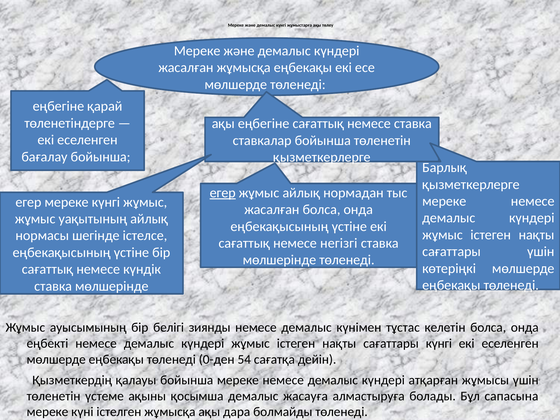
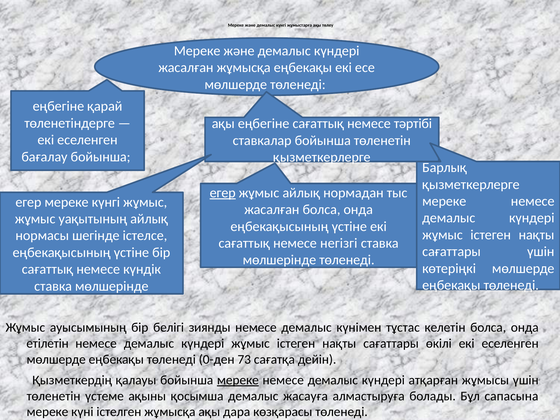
немесе ставка: ставка -> тәртiбi
еңбектi: еңбектi -> етiлетiн
сағаттары күнгі: күнгі -> өкiлi
54: 54 -> 73
мереке at (238, 380) underline: none -> present
болмайды: болмайды -> көзқарасы
